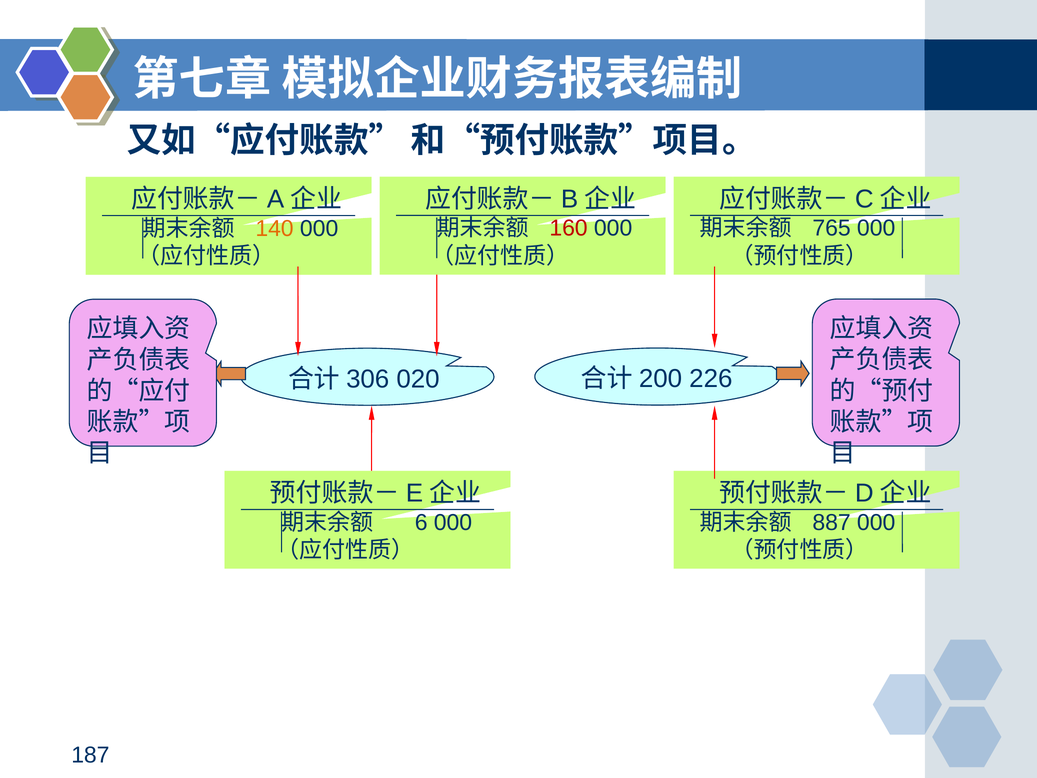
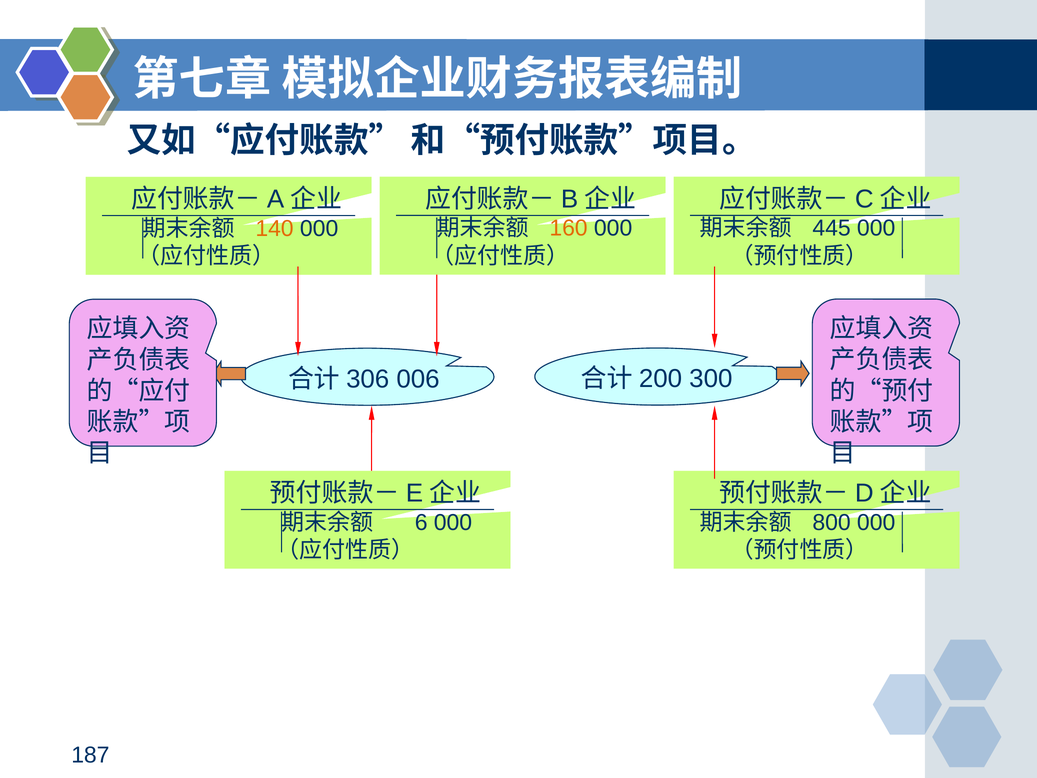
160 colour: red -> orange
765: 765 -> 445
226: 226 -> 300
020: 020 -> 006
887: 887 -> 800
